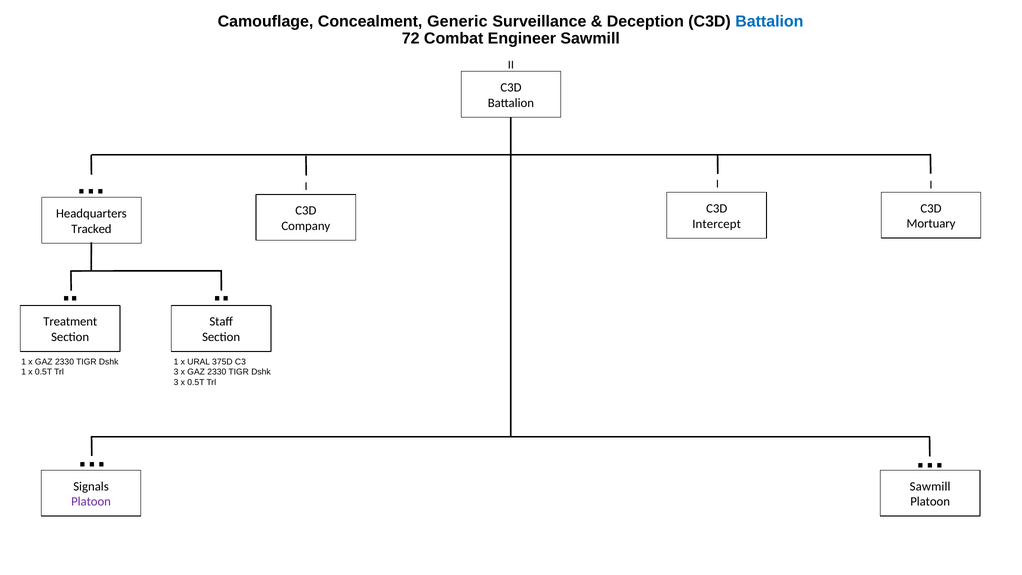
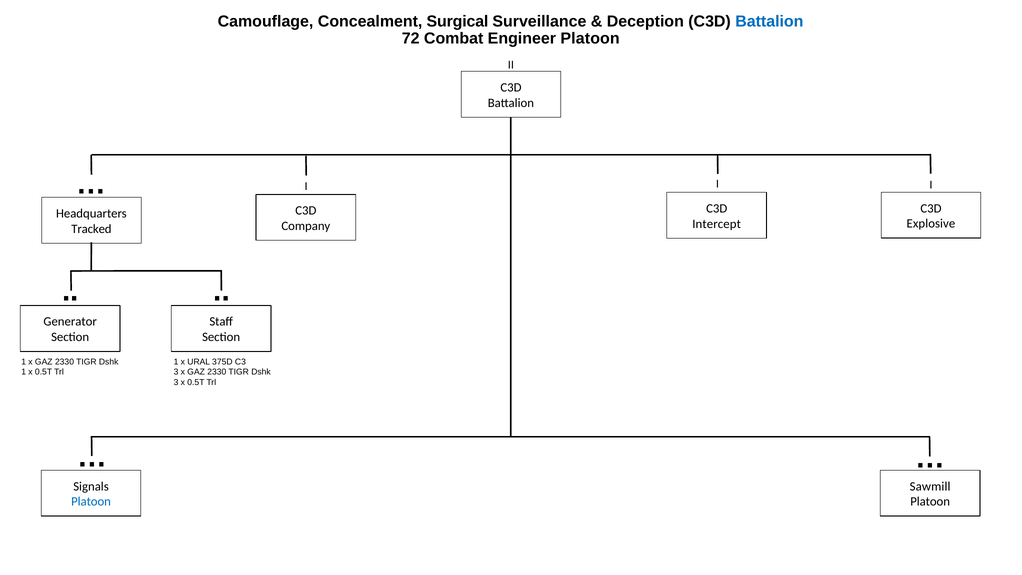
Generic: Generic -> Surgical
Engineer Sawmill: Sawmill -> Platoon
Mortuary: Mortuary -> Explosive
Treatment: Treatment -> Generator
Platoon at (91, 502) colour: purple -> blue
